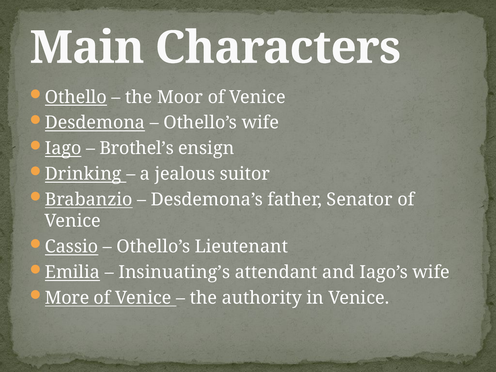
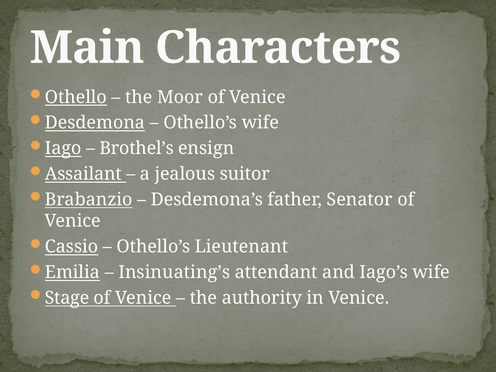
Drinking: Drinking -> Assailant
More: More -> Stage
